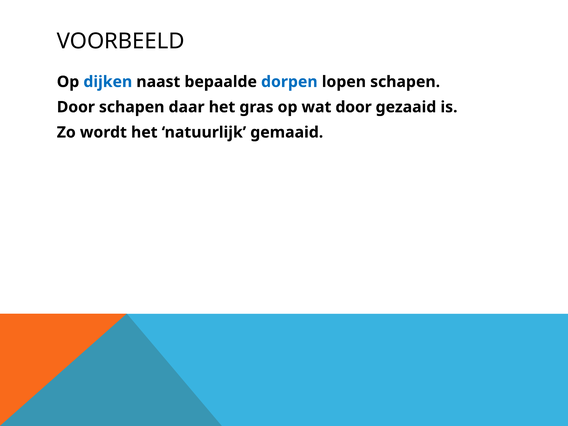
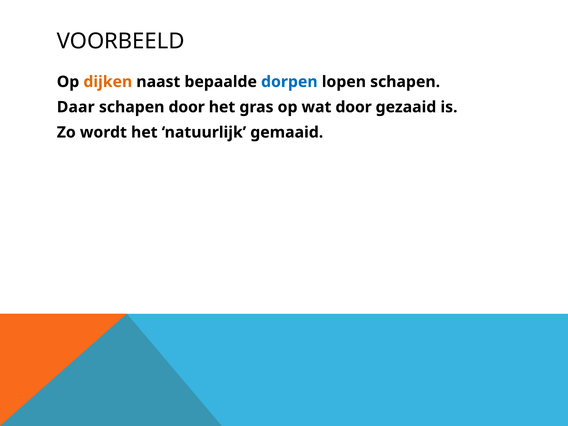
dijken colour: blue -> orange
Door at (76, 107): Door -> Daar
schapen daar: daar -> door
